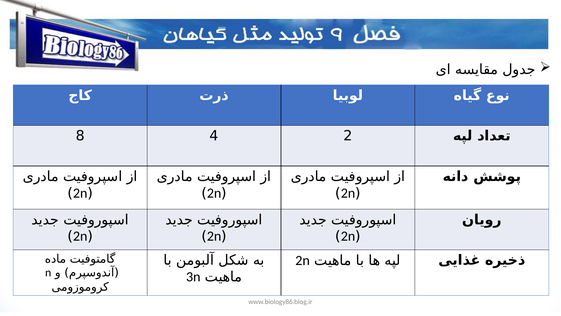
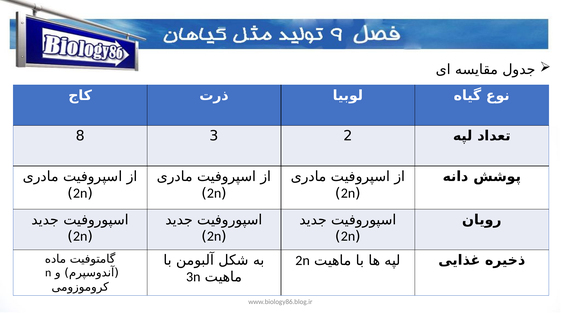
4: 4 -> 3
